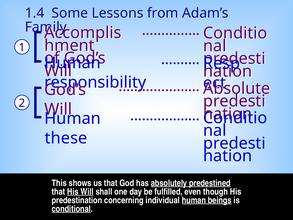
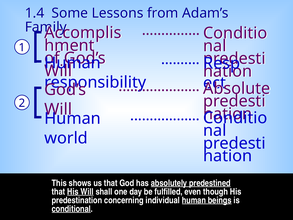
these: these -> world
